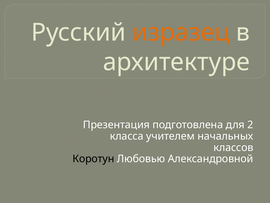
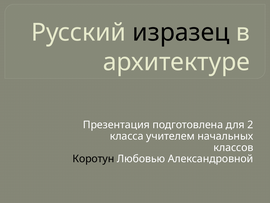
изразец colour: orange -> black
